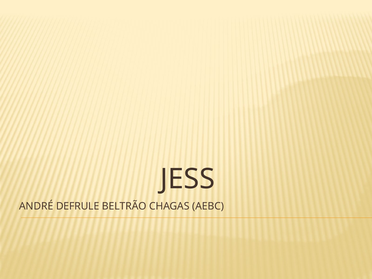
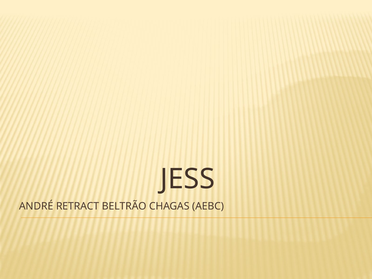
DEFRULE: DEFRULE -> RETRACT
